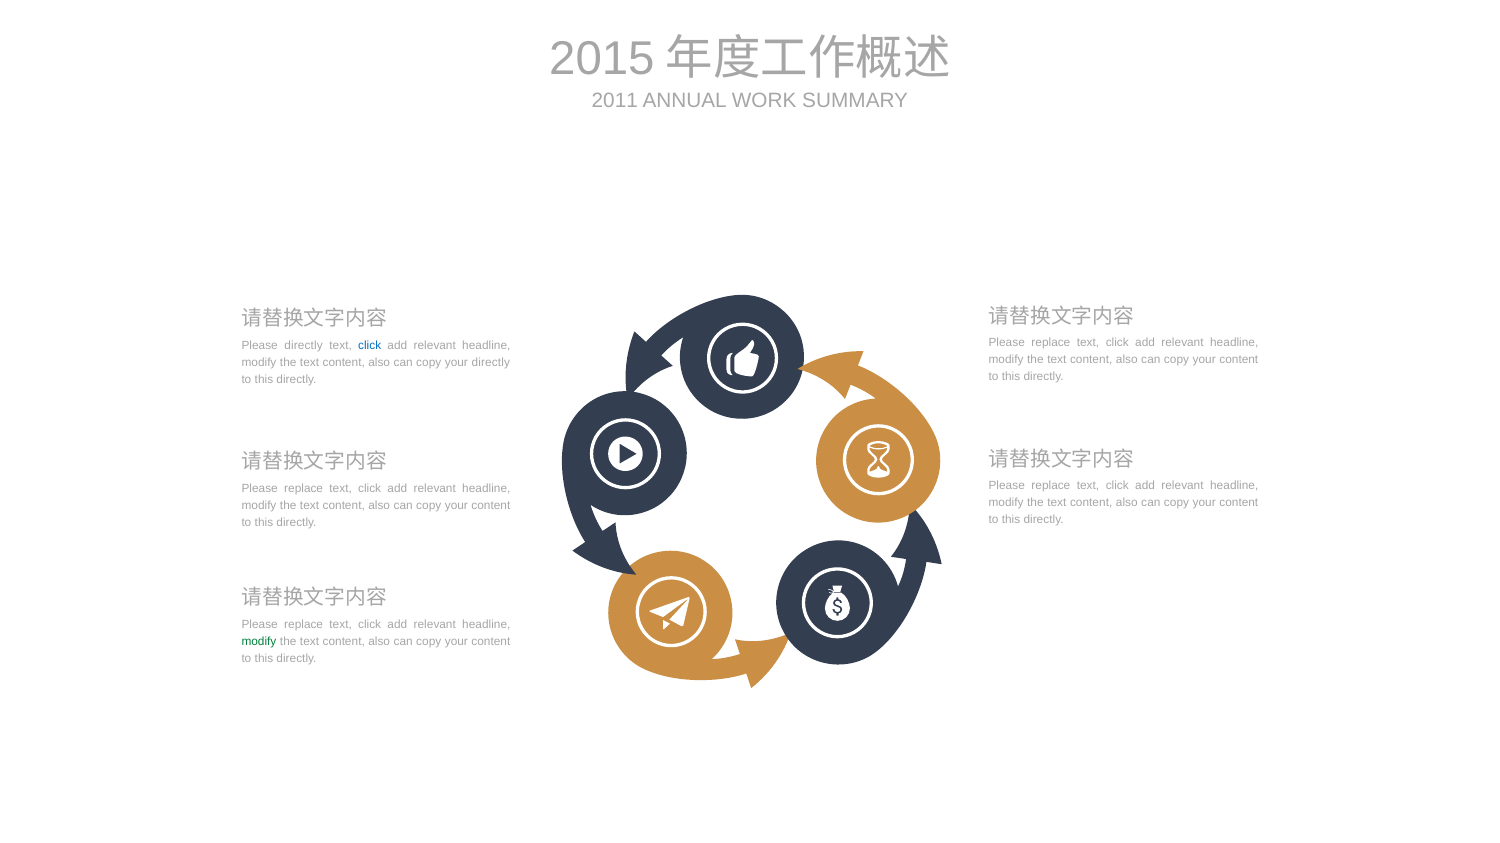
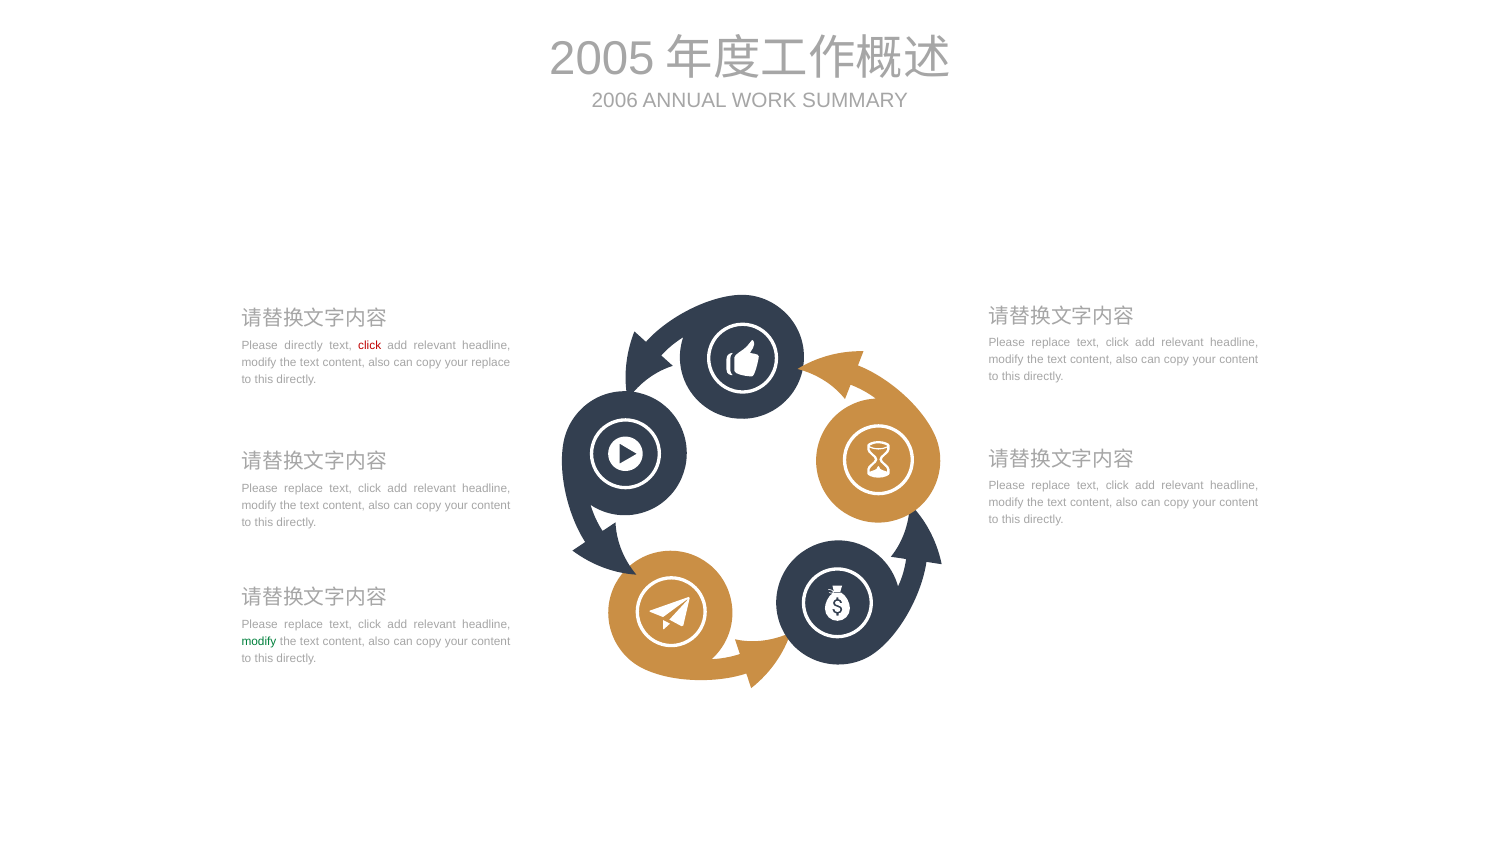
2015: 2015 -> 2005
2011: 2011 -> 2006
click at (370, 345) colour: blue -> red
your directly: directly -> replace
